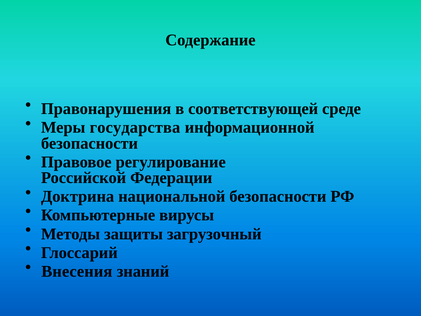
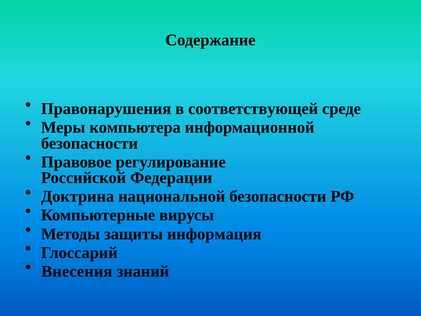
государства: государства -> компьютера
загрузочный: загрузочный -> информация
